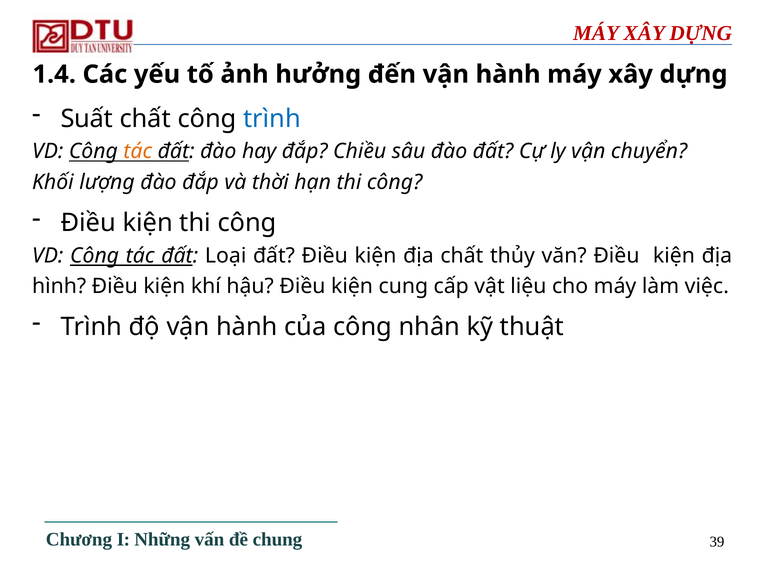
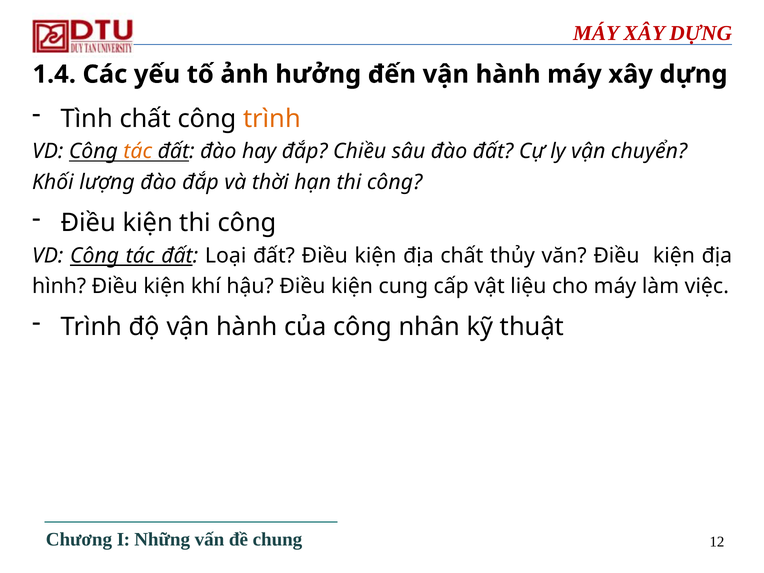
Suất: Suất -> Tình
trình at (272, 119) colour: blue -> orange
39: 39 -> 12
